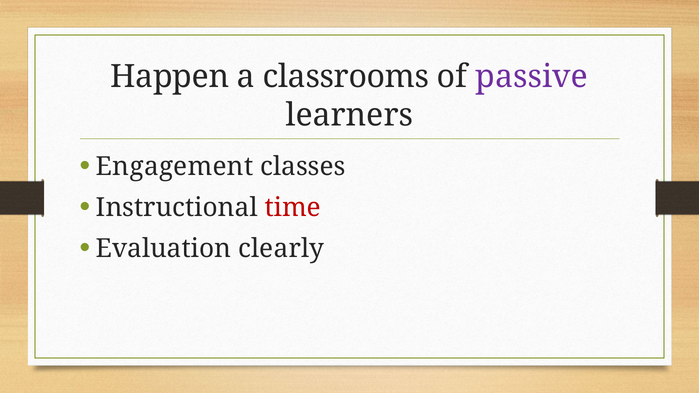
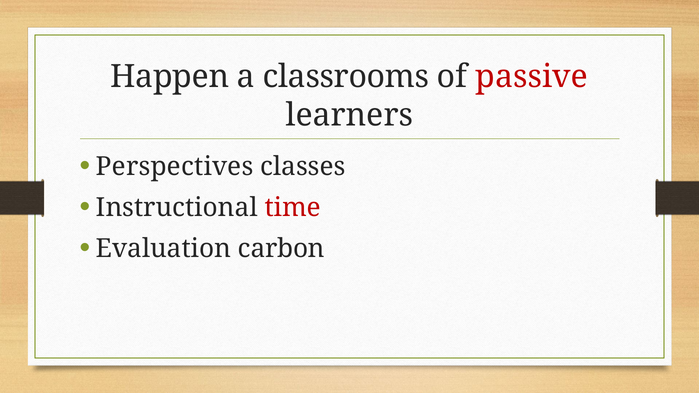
passive colour: purple -> red
Engagement: Engagement -> Perspectives
clearly: clearly -> carbon
